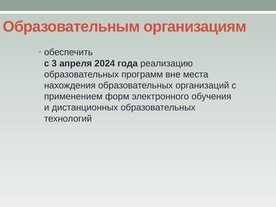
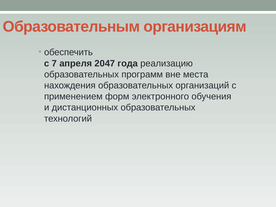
3: 3 -> 7
2024: 2024 -> 2047
